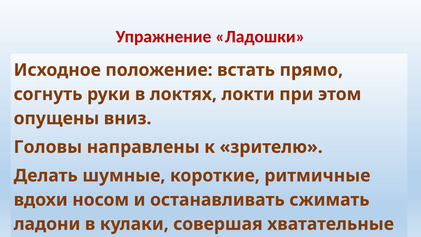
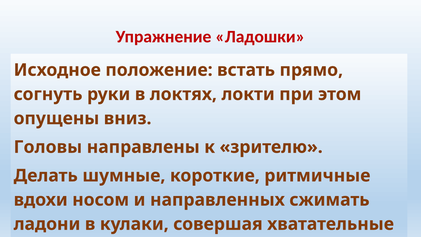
останавливать: останавливать -> направленных
